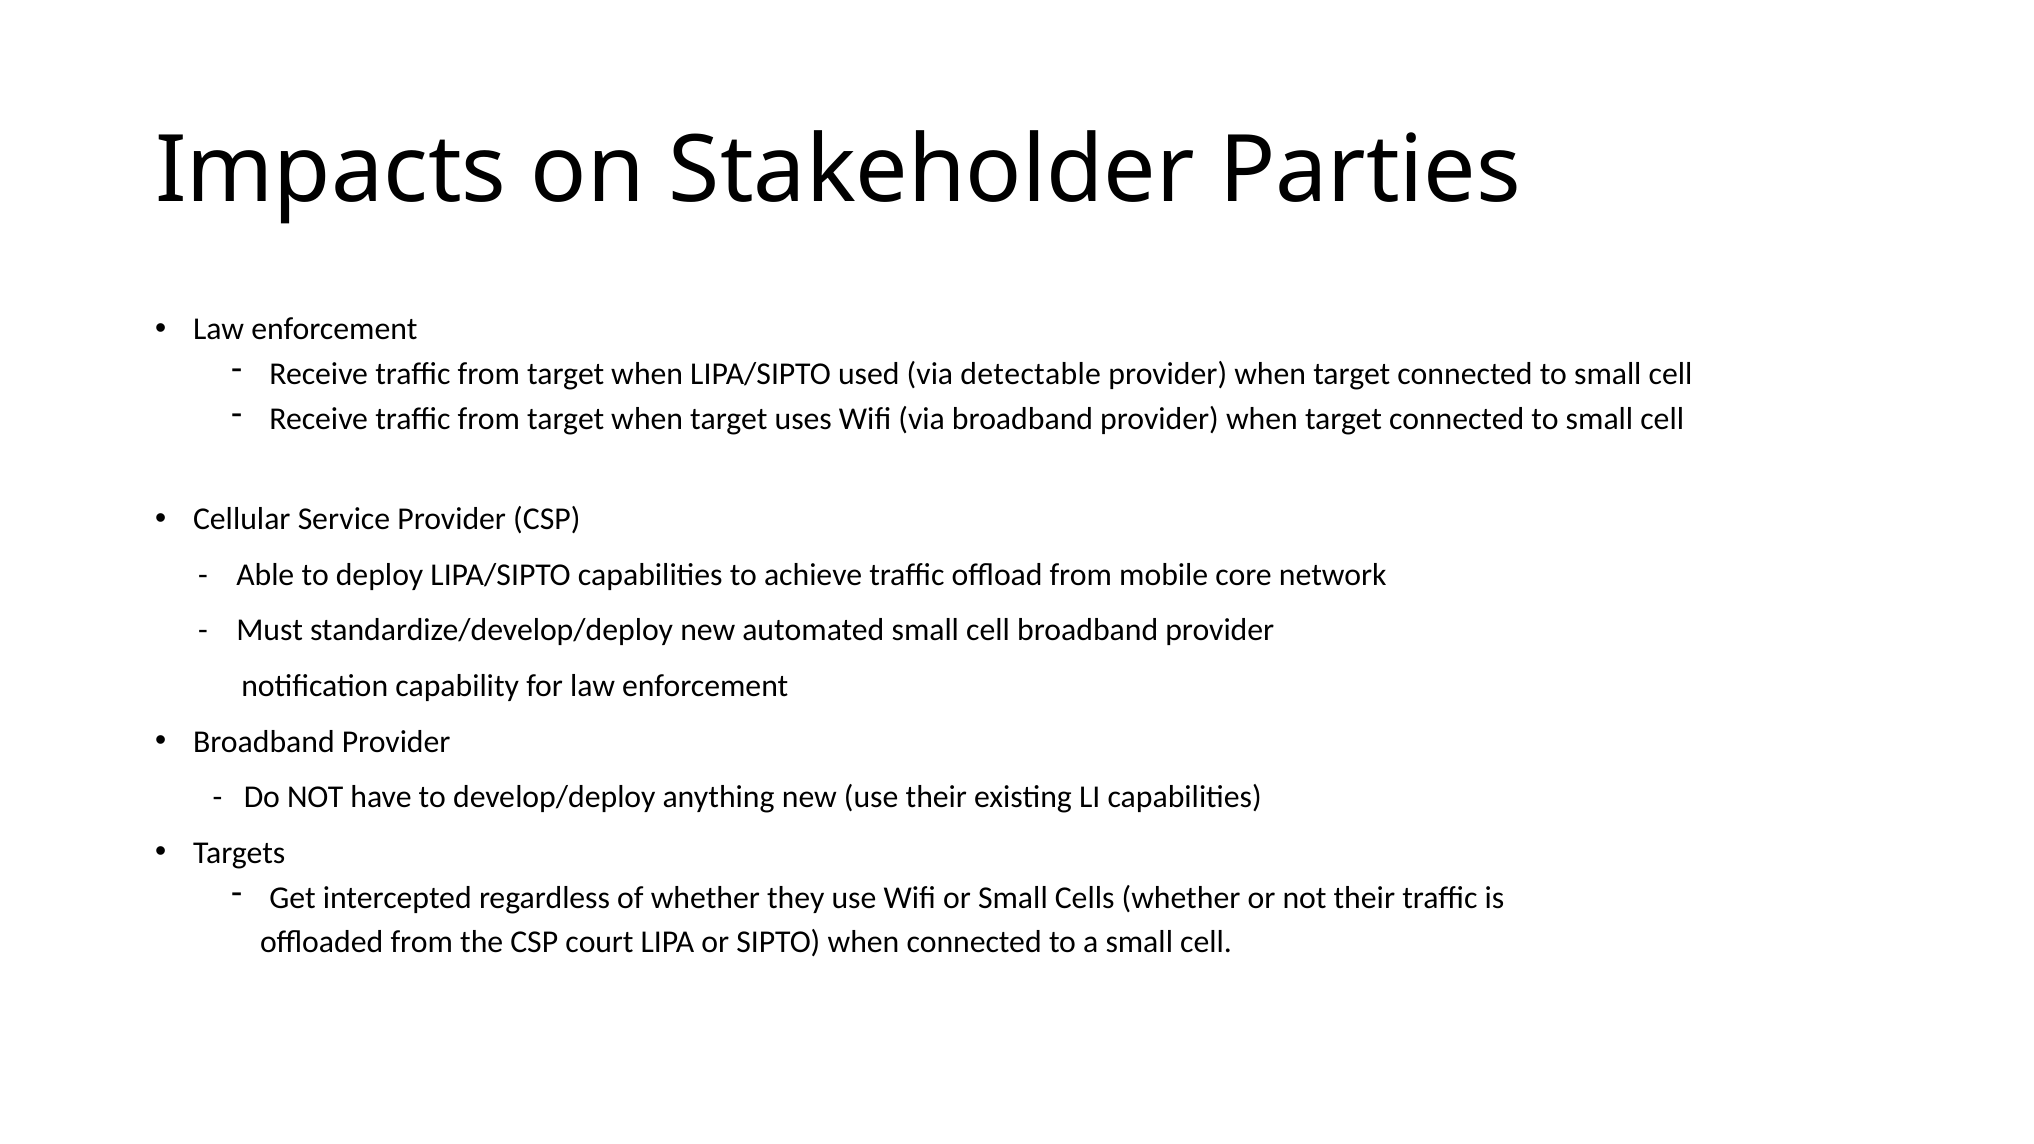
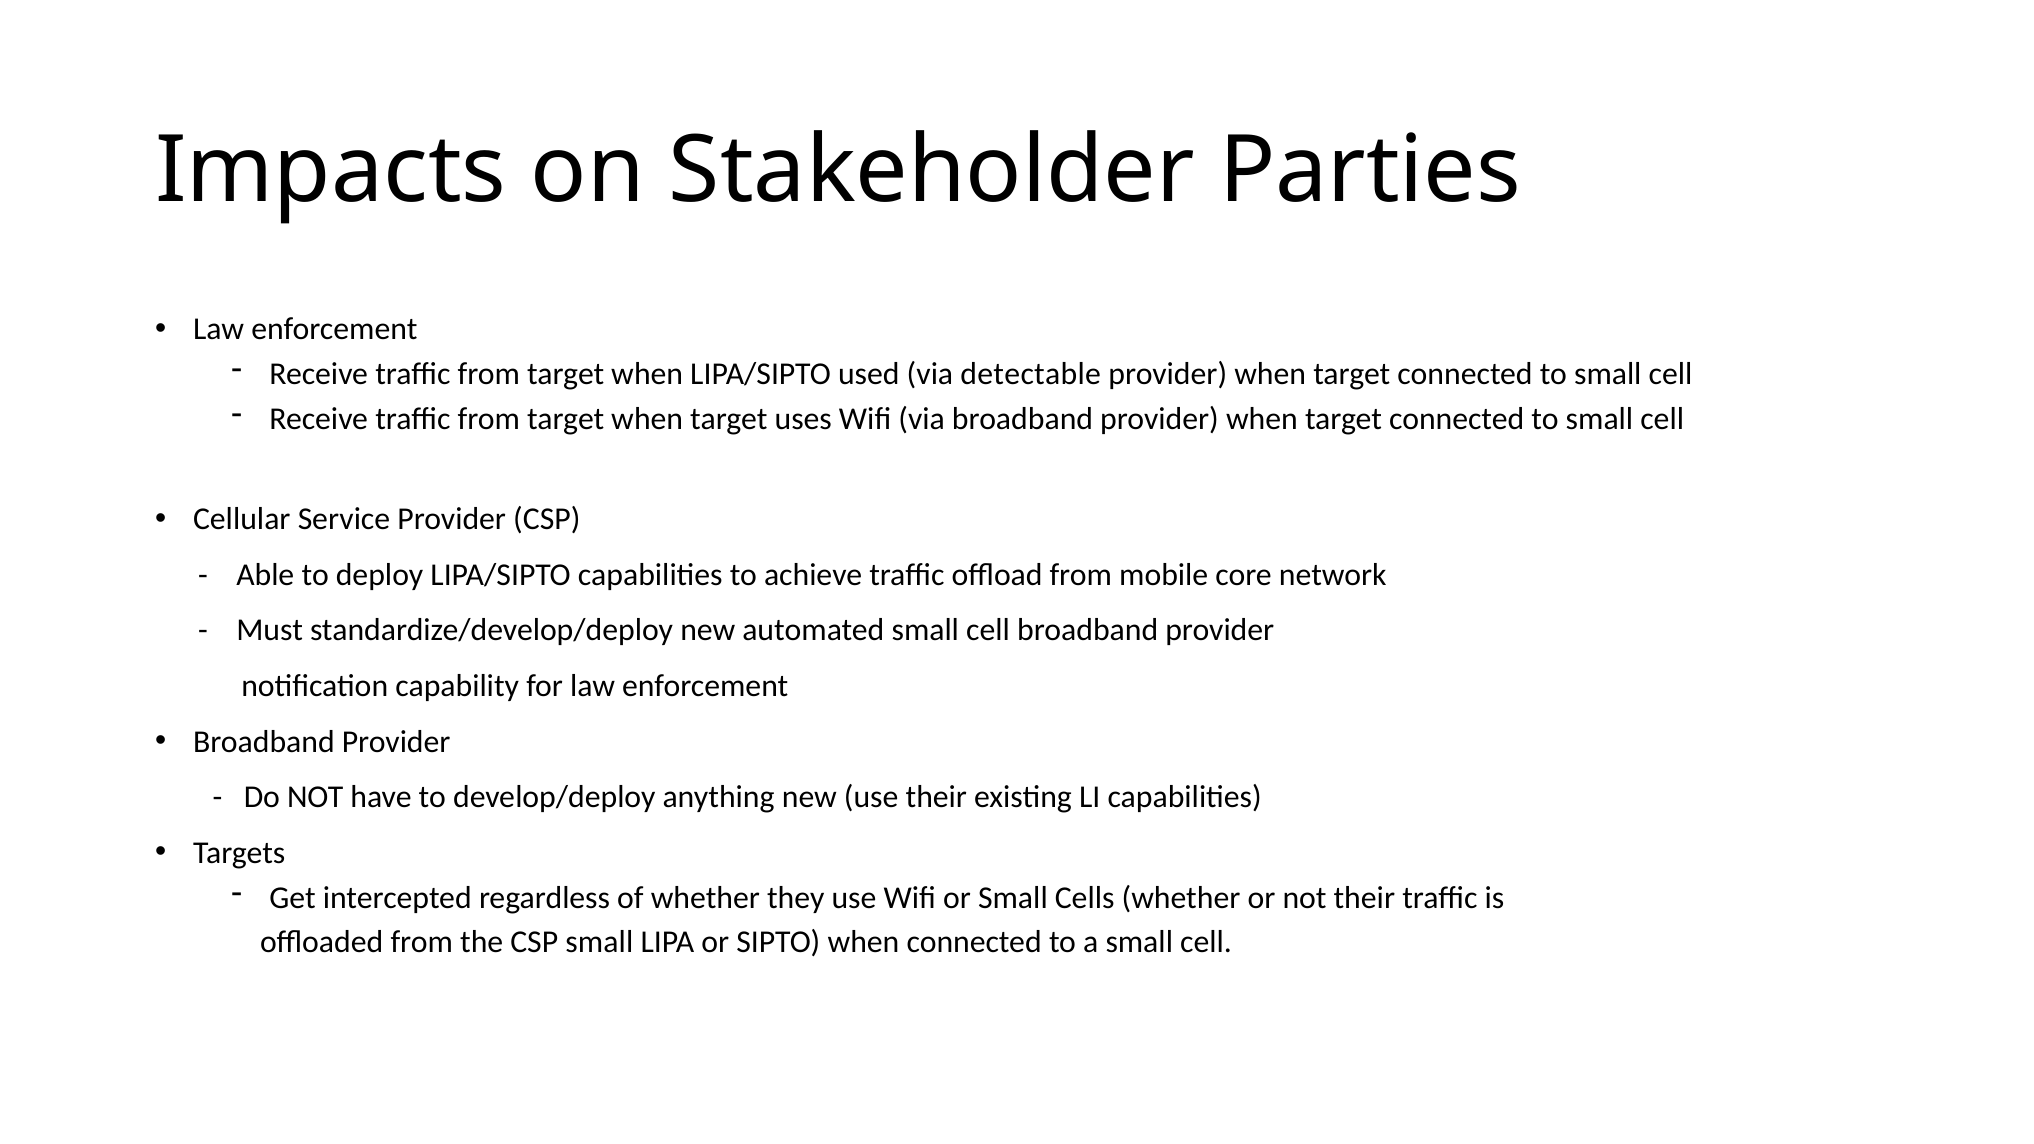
CSP court: court -> small
